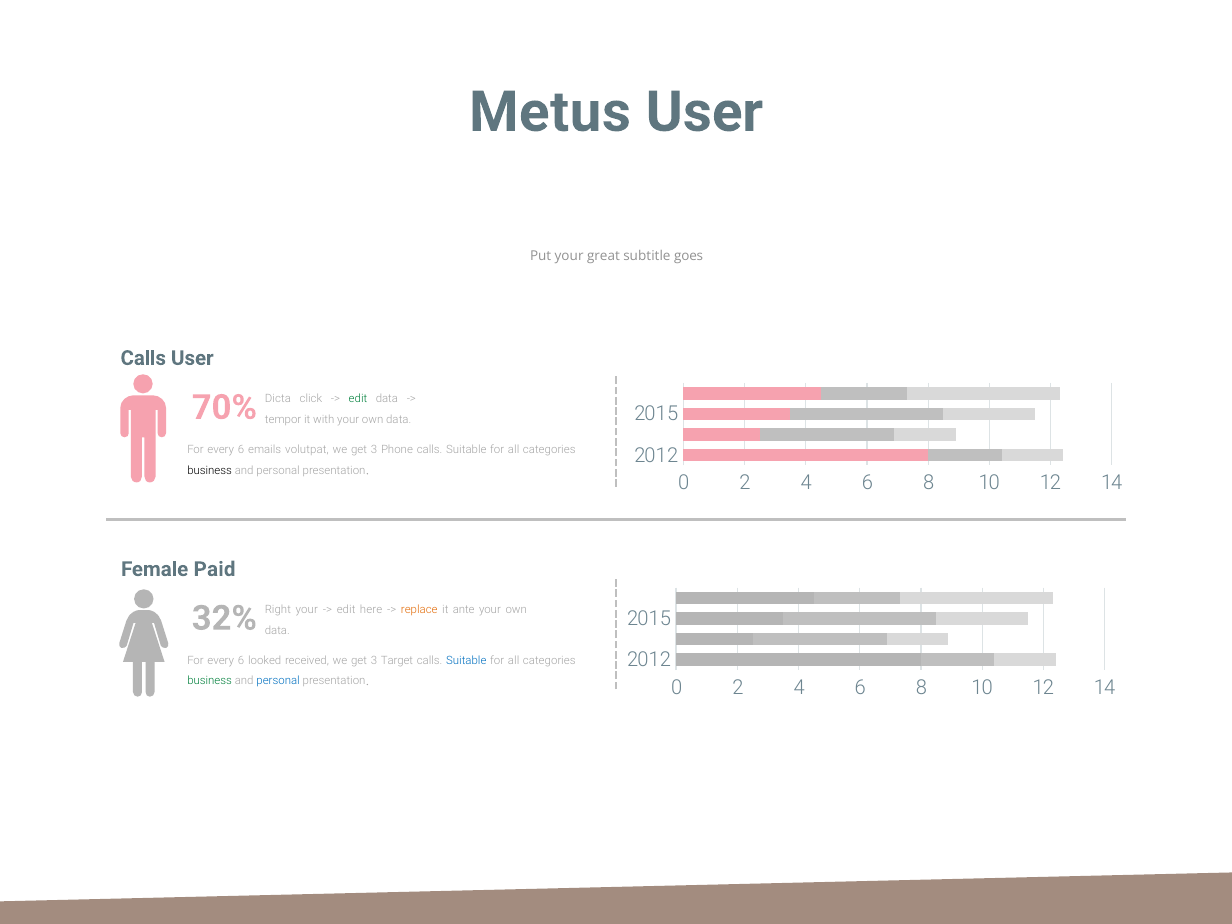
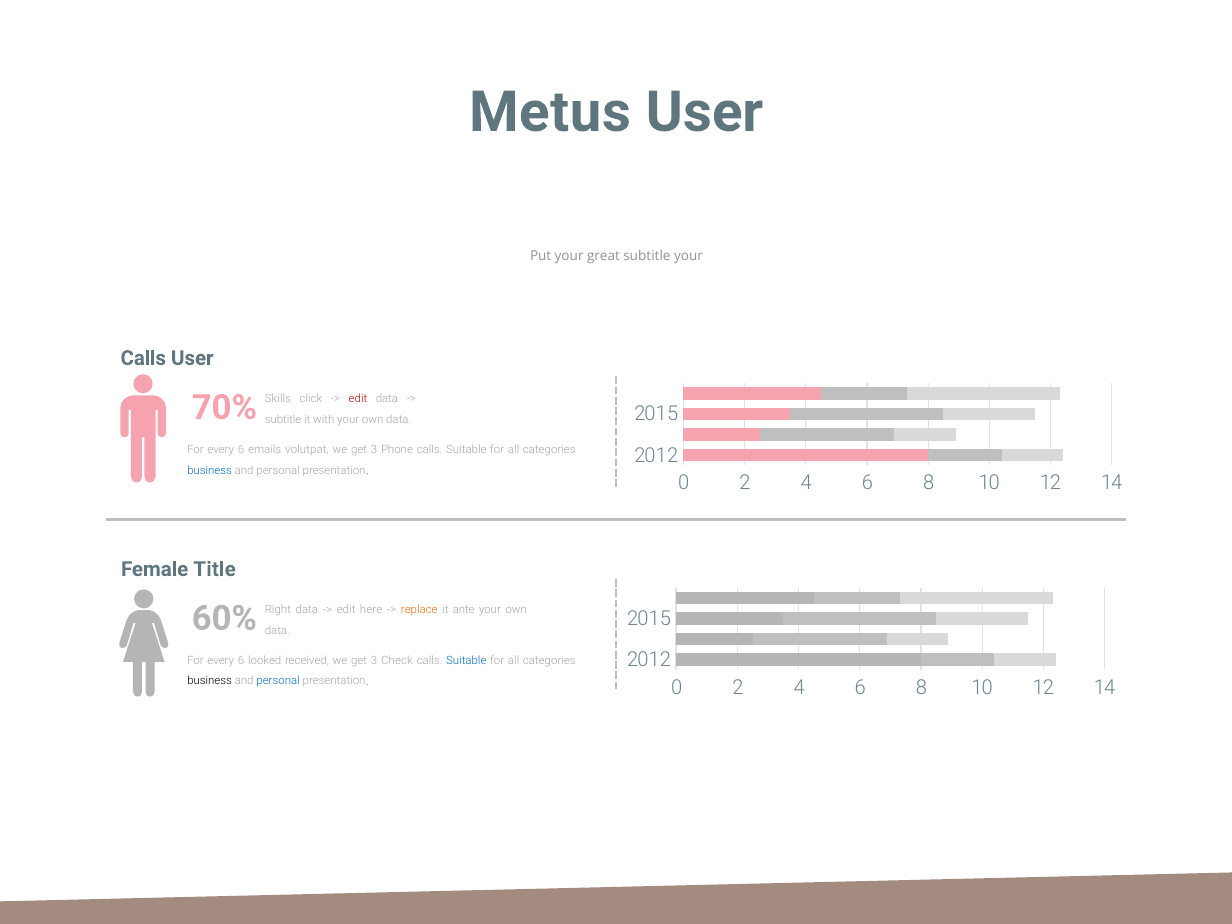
subtitle goes: goes -> your
Dicta: Dicta -> Skills
edit at (358, 399) colour: green -> red
tempor at (283, 420): tempor -> subtitle
business at (210, 470) colour: black -> blue
Paid: Paid -> Title
32%: 32% -> 60%
Right your: your -> data
Target: Target -> Check
business at (210, 681) colour: green -> black
